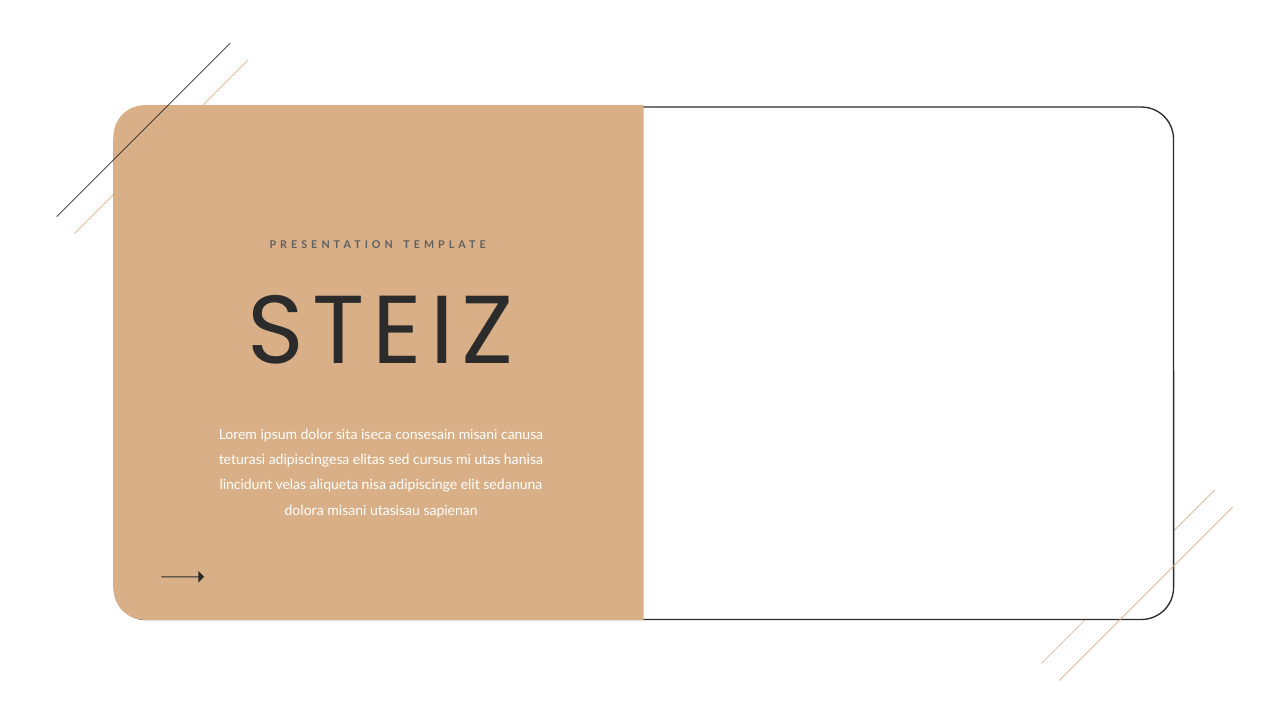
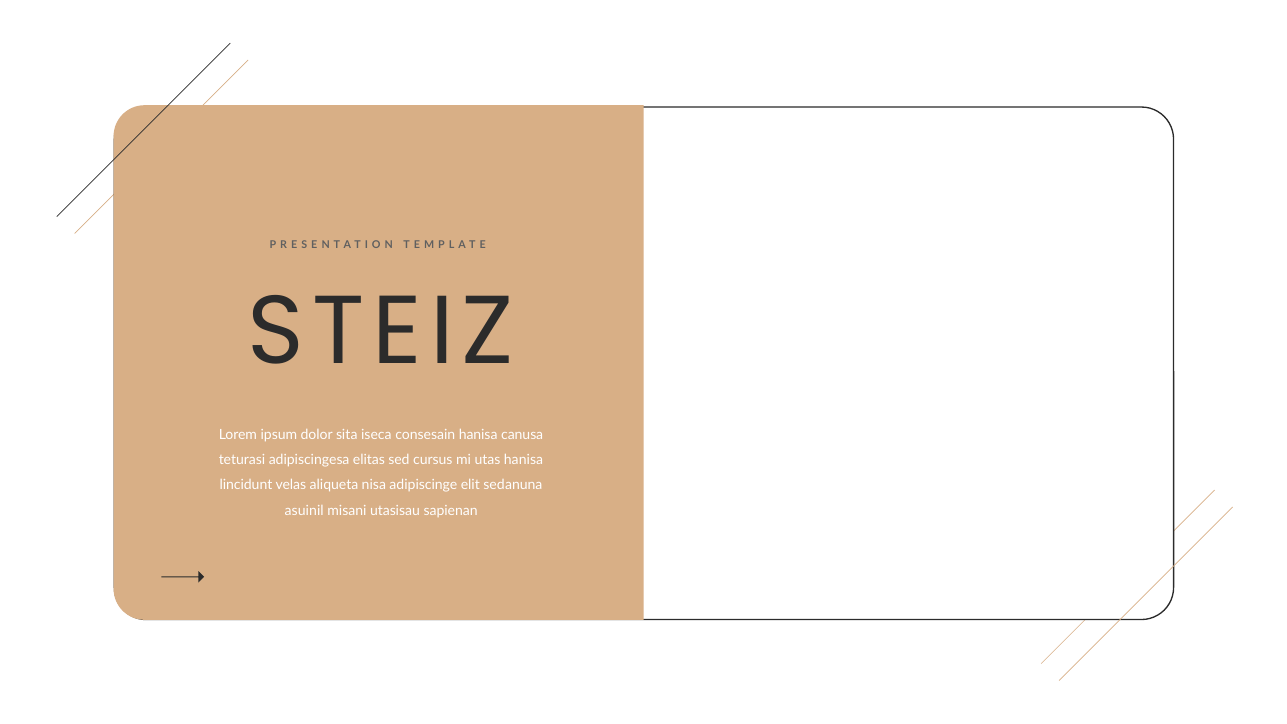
consesain misani: misani -> hanisa
dolora: dolora -> asuinil
